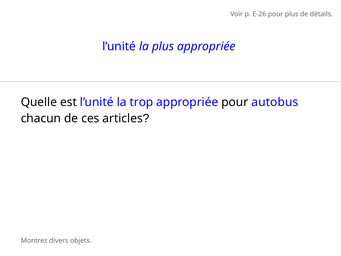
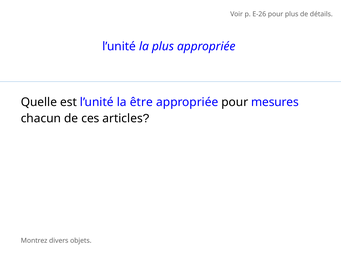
trop: trop -> être
autobus: autobus -> mesures
